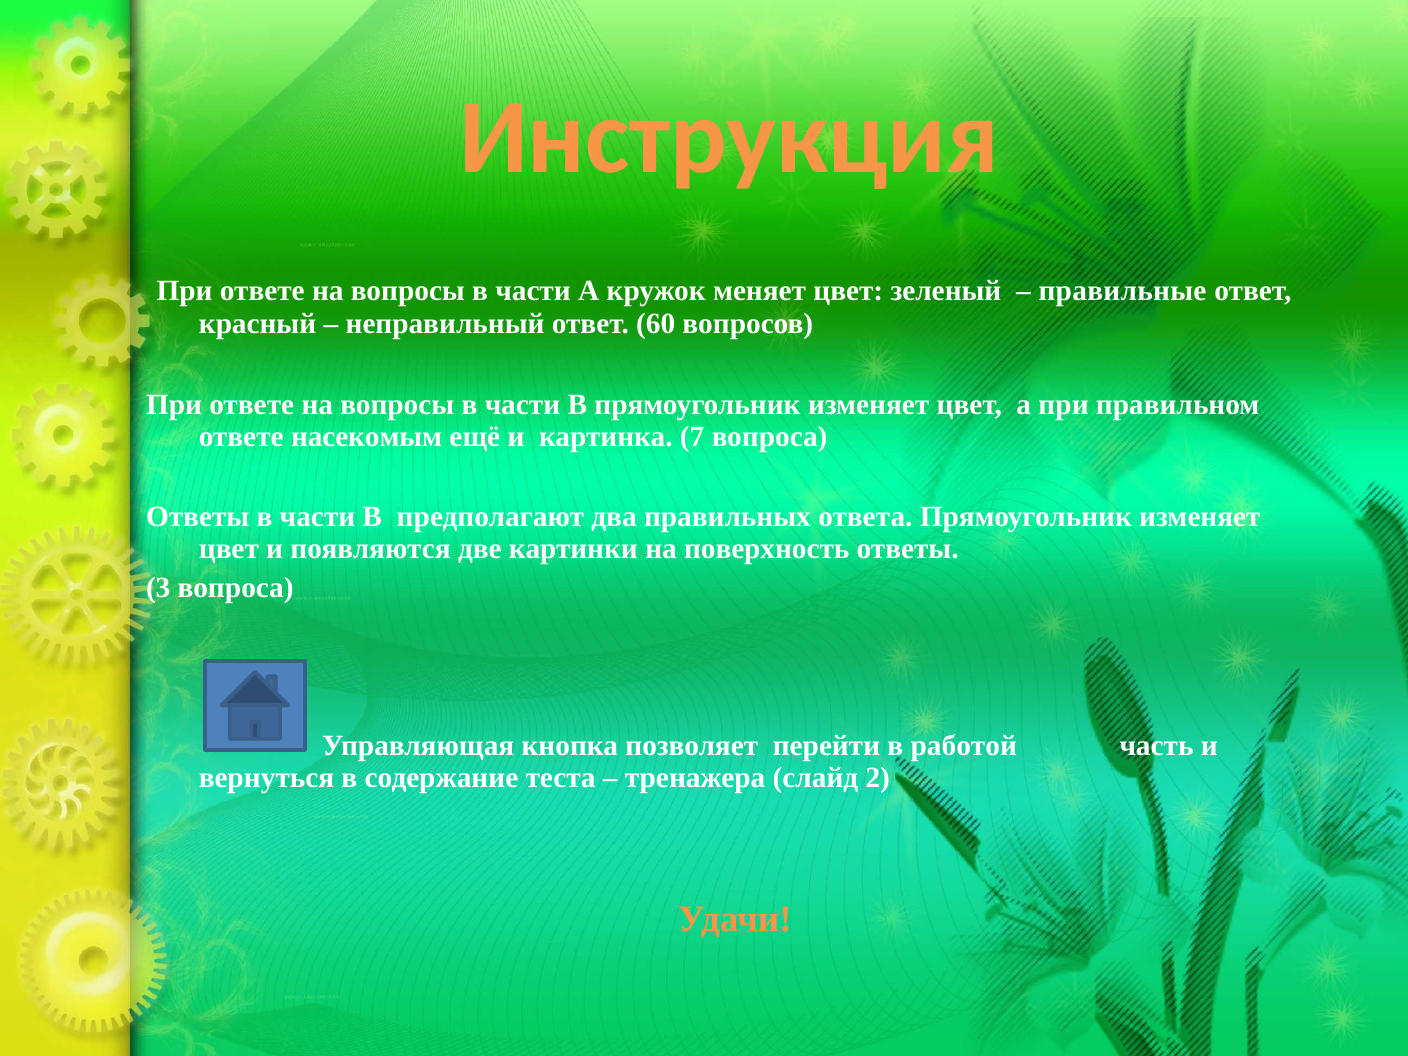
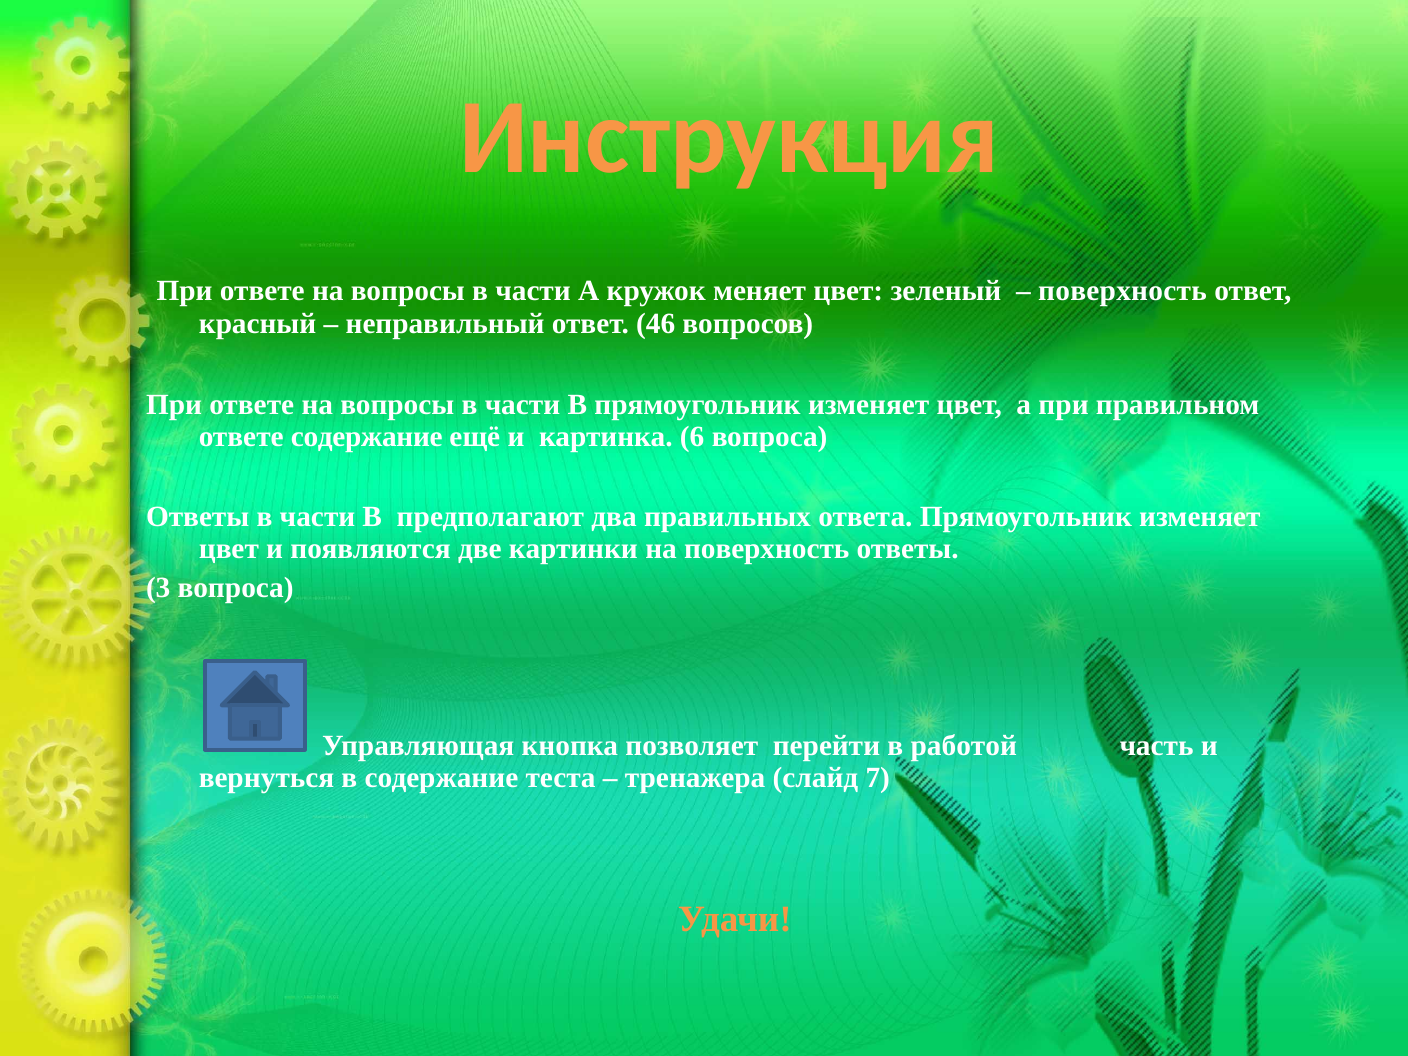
правильные at (1122, 291): правильные -> поверхность
60: 60 -> 46
ответе насекомым: насекомым -> содержание
7: 7 -> 6
2: 2 -> 7
